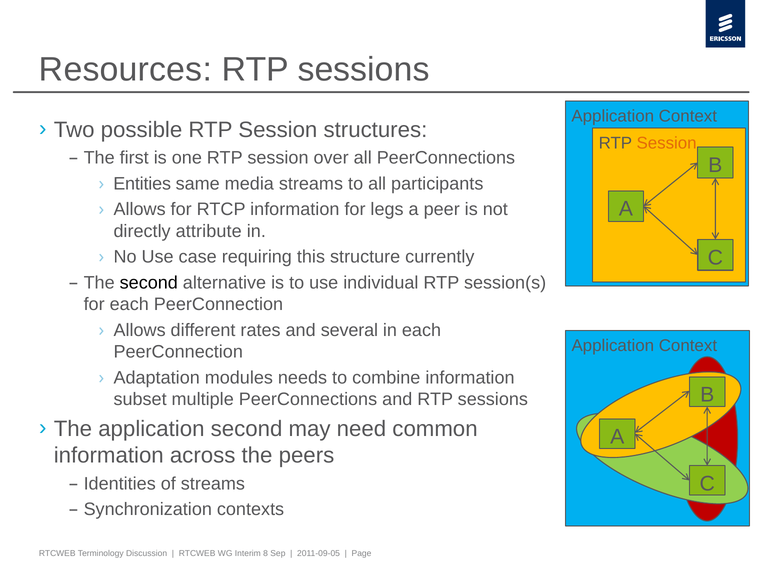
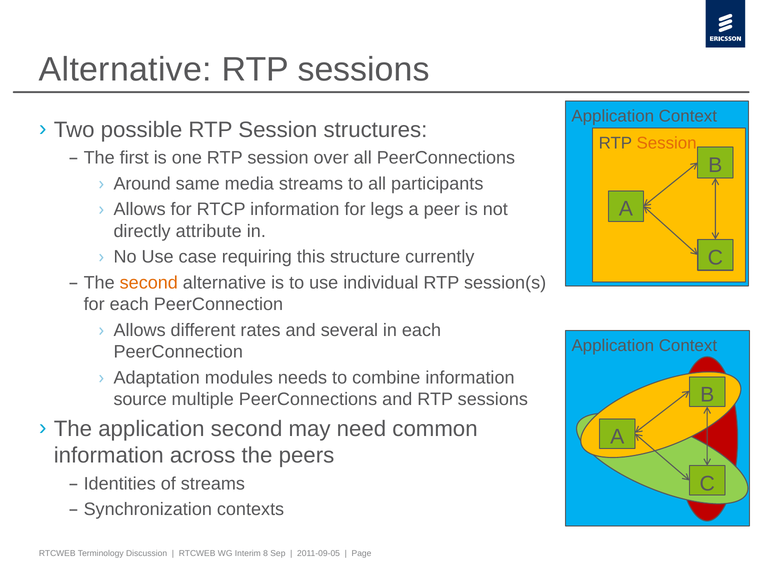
Resources at (125, 70): Resources -> Alternative
Entities: Entities -> Around
second at (149, 283) colour: black -> orange
subset: subset -> source
